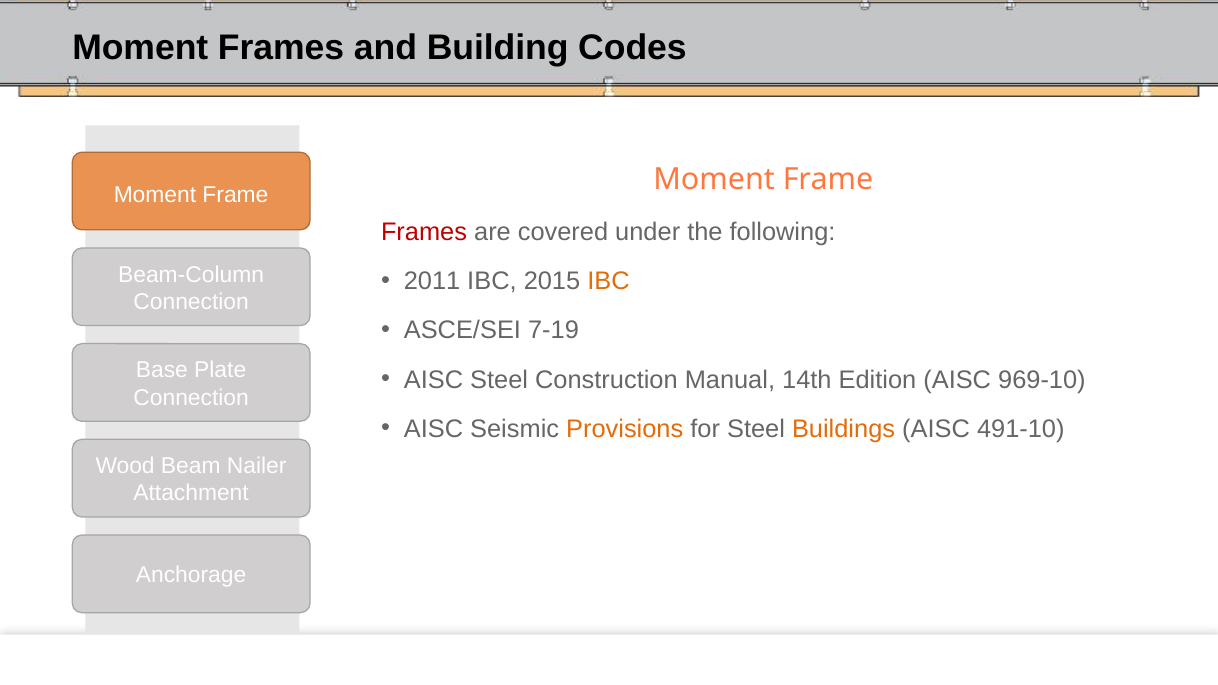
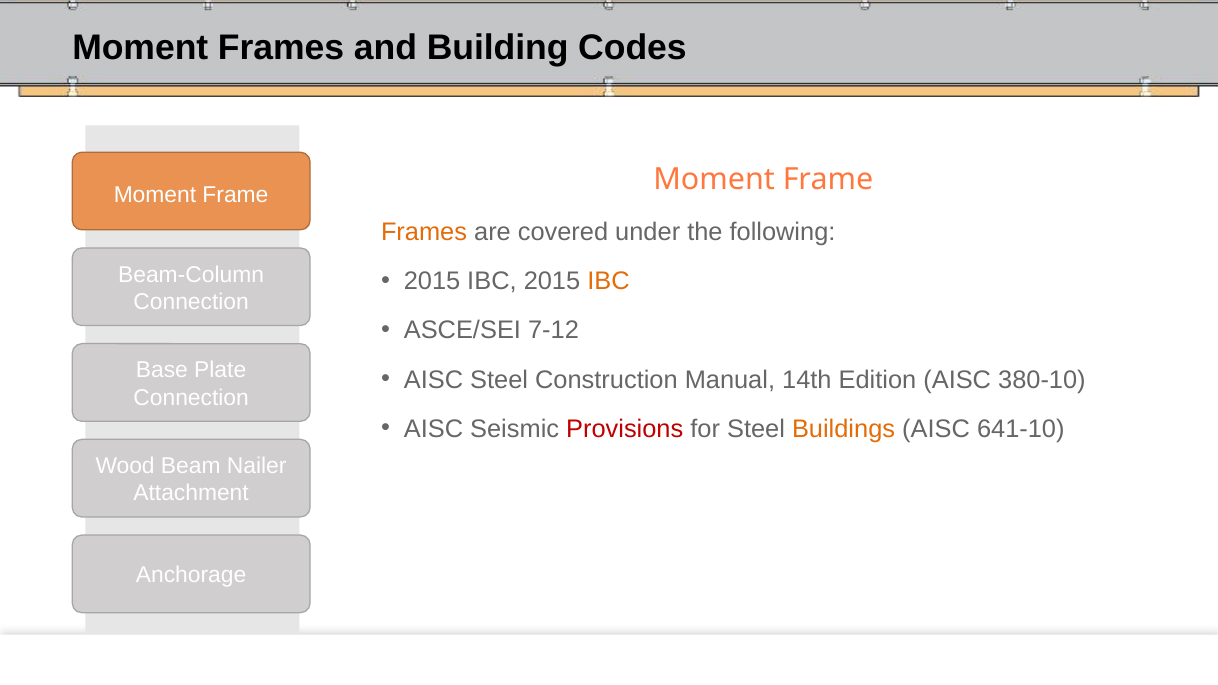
Frames at (424, 232) colour: red -> orange
2011 at (432, 281): 2011 -> 2015
7-19: 7-19 -> 7-12
969-10: 969-10 -> 380-10
Provisions colour: orange -> red
491-10: 491-10 -> 641-10
